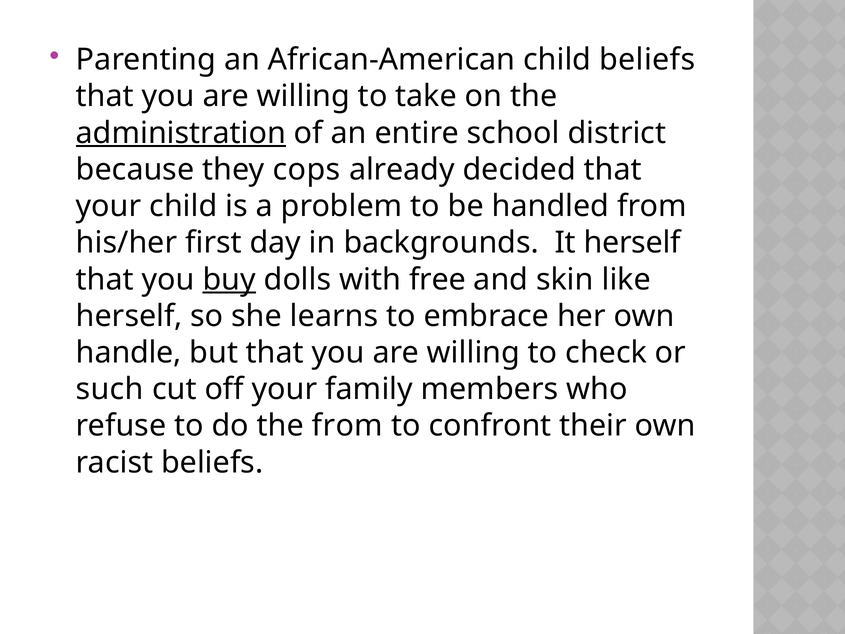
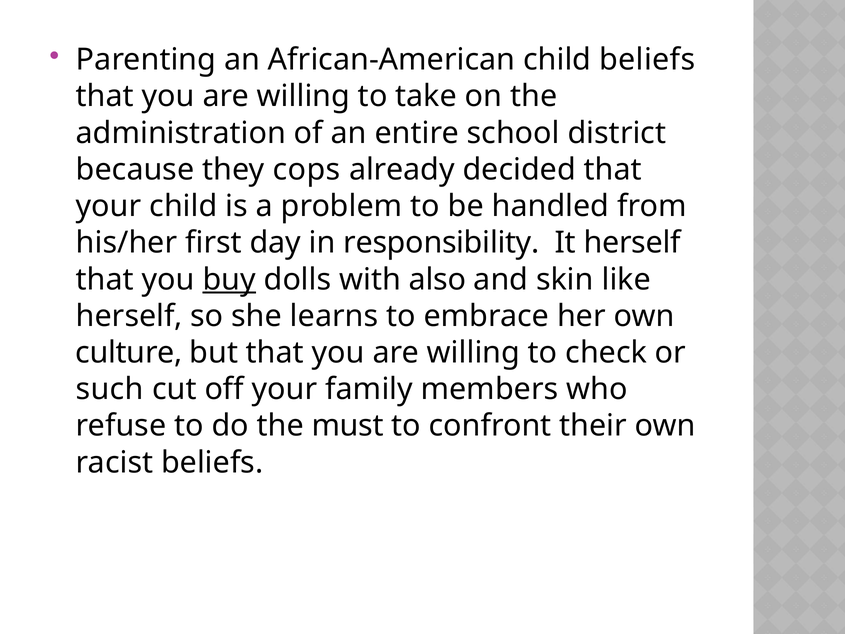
administration underline: present -> none
backgrounds: backgrounds -> responsibility
free: free -> also
handle: handle -> culture
the from: from -> must
